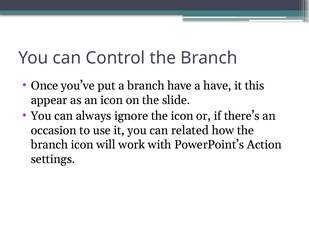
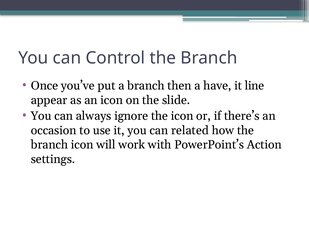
branch have: have -> then
this: this -> line
